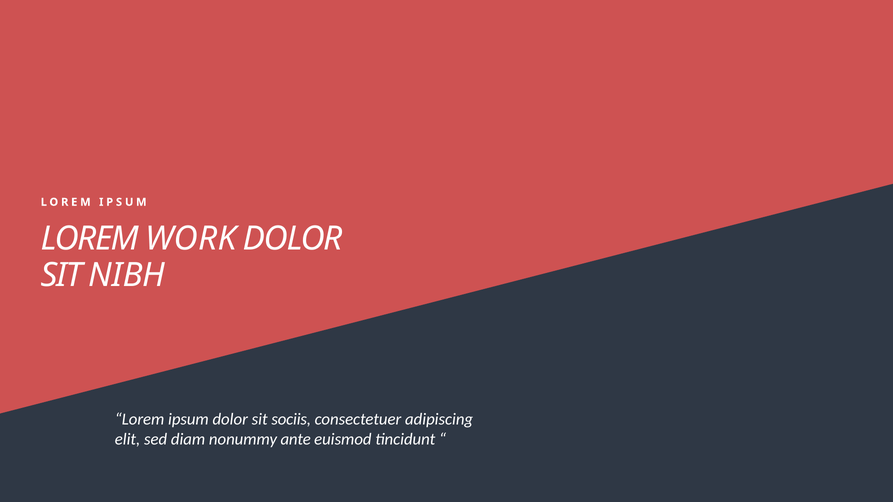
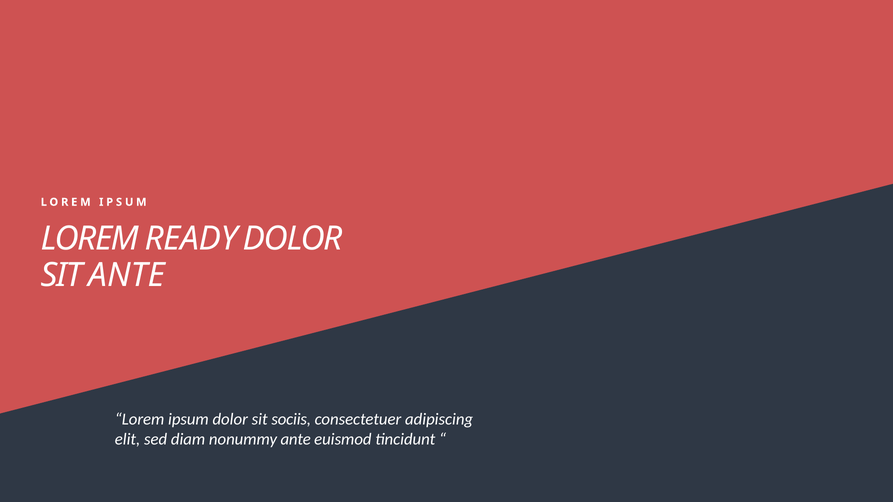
WORK: WORK -> READY
SIT NIBH: NIBH -> ANTE
